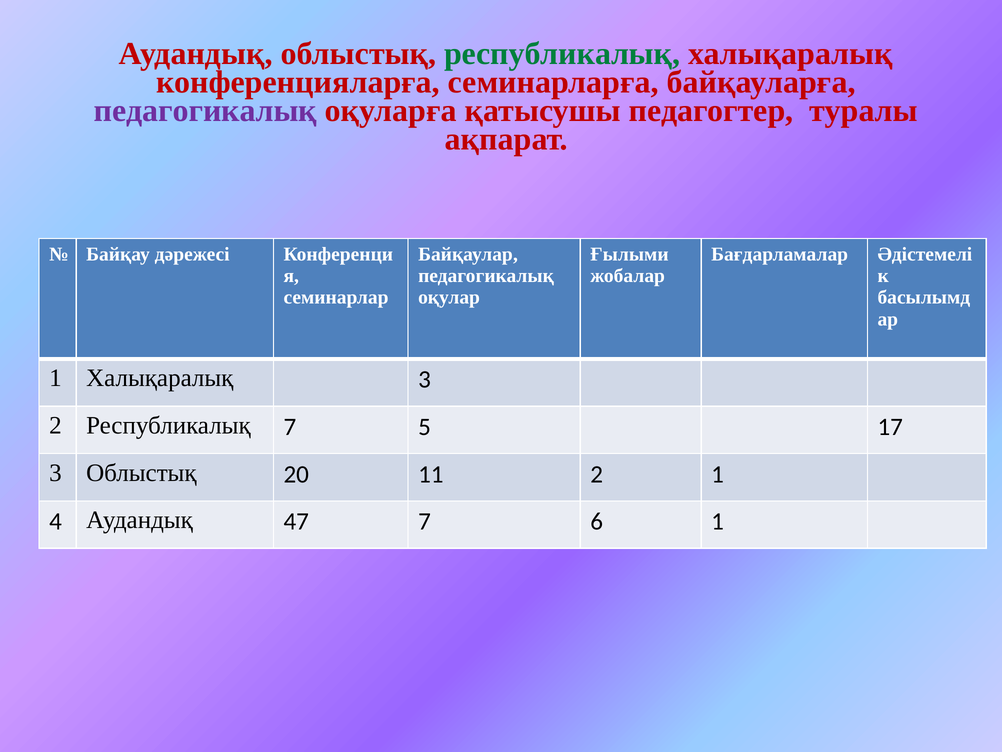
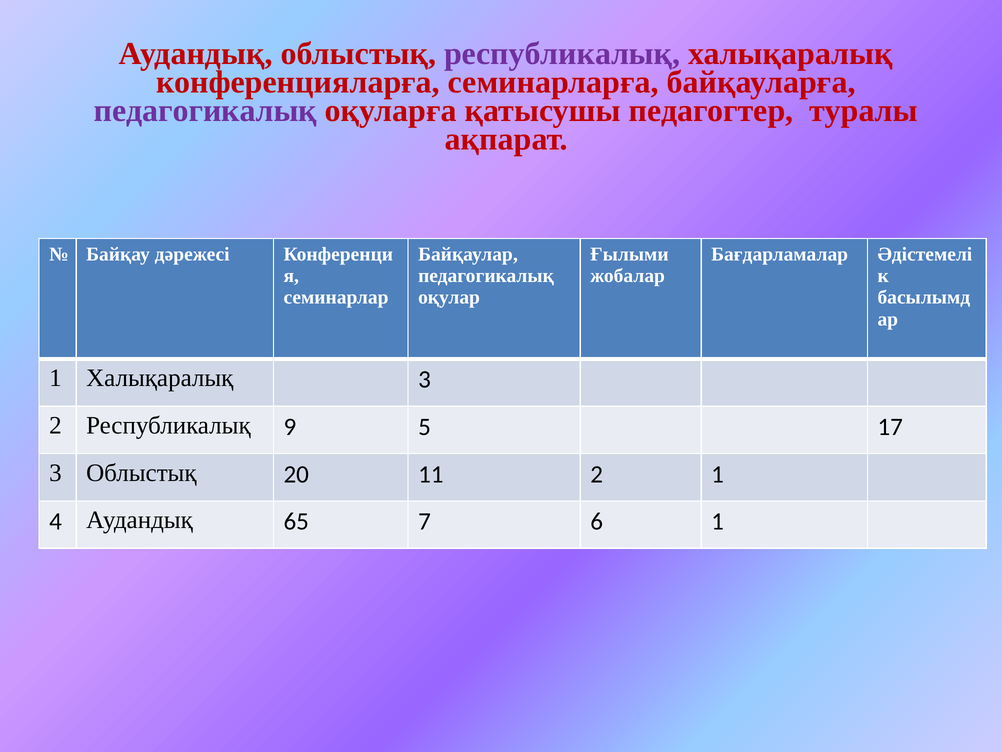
республикалық at (562, 54) colour: green -> purple
Республикалық 7: 7 -> 9
47: 47 -> 65
